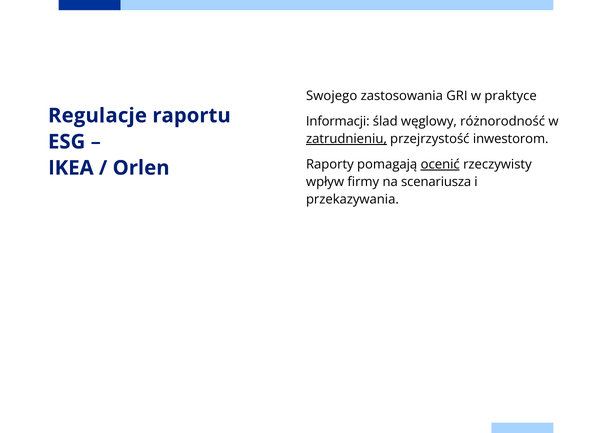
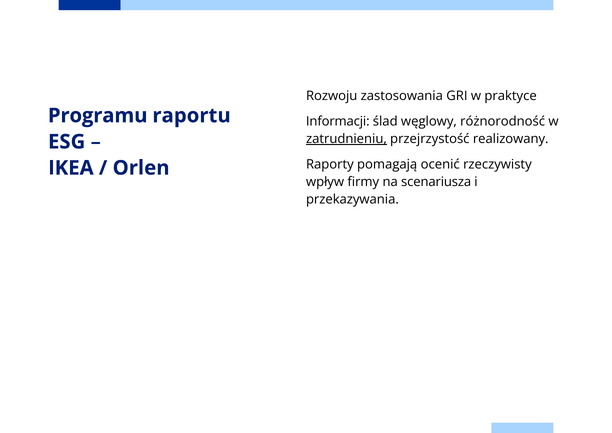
Swojego: Swojego -> Rozwoju
Regulacje: Regulacje -> Programu
inwestorom: inwestorom -> realizowany
ocenić underline: present -> none
